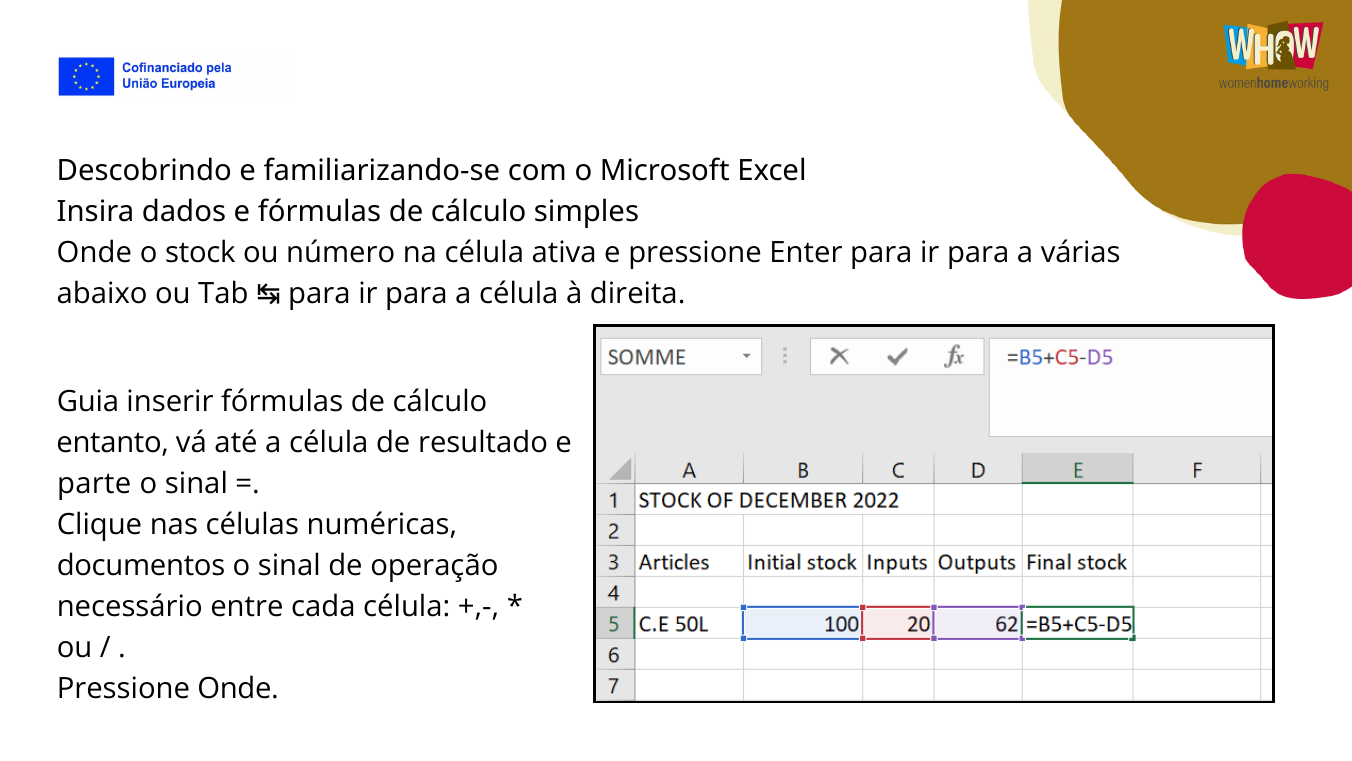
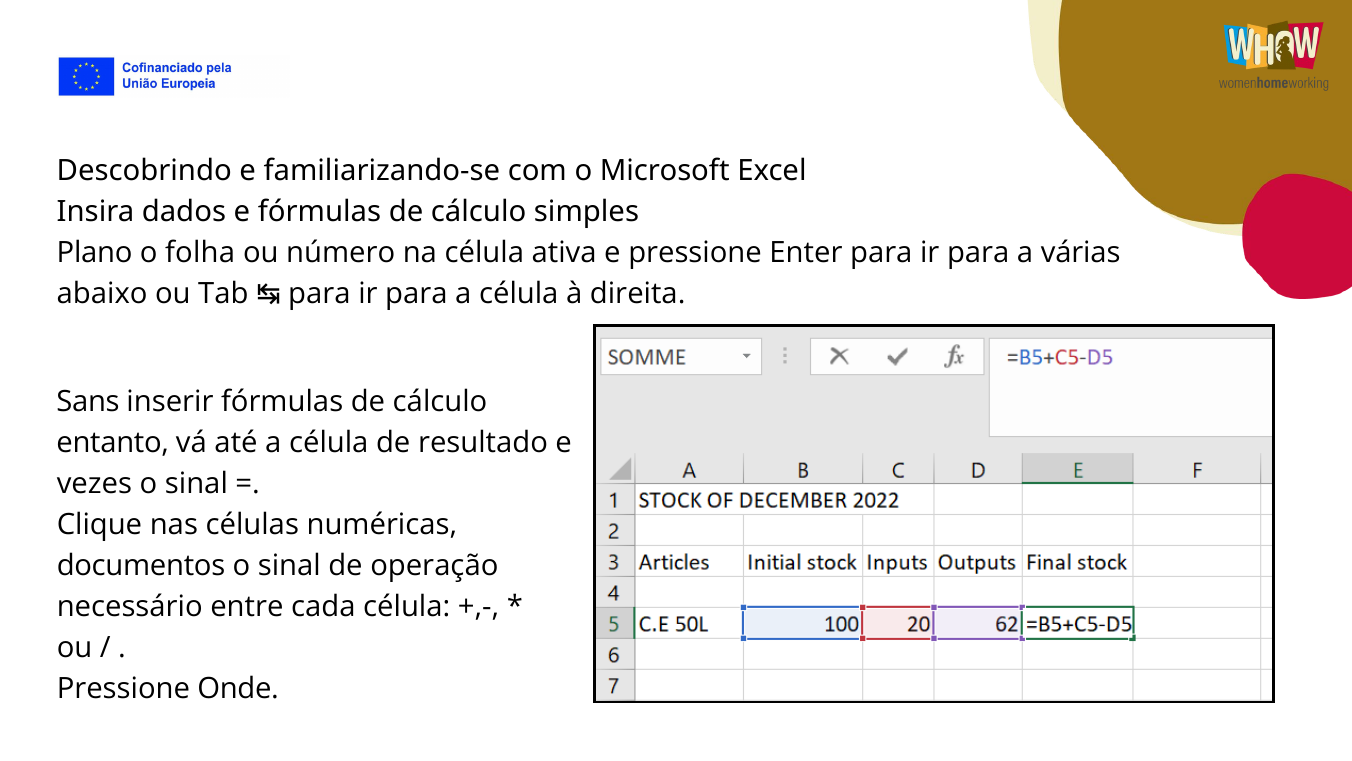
Onde at (94, 253): Onde -> Plano
stock: stock -> folha
Guia: Guia -> Sans
parte: parte -> vezes
